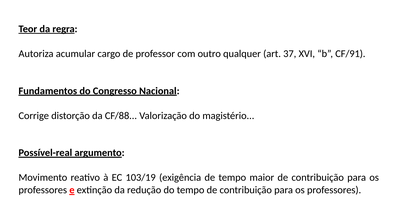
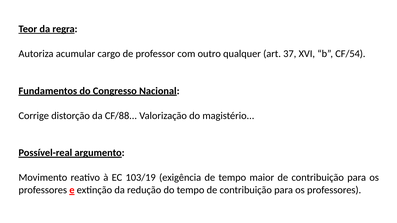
CF/91: CF/91 -> CF/54
